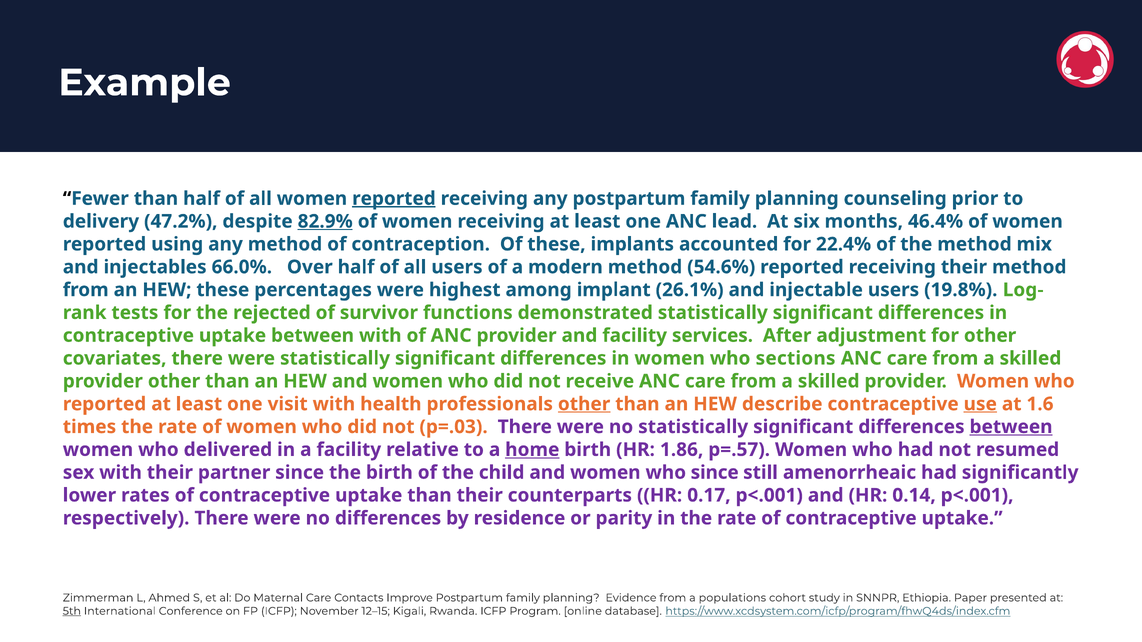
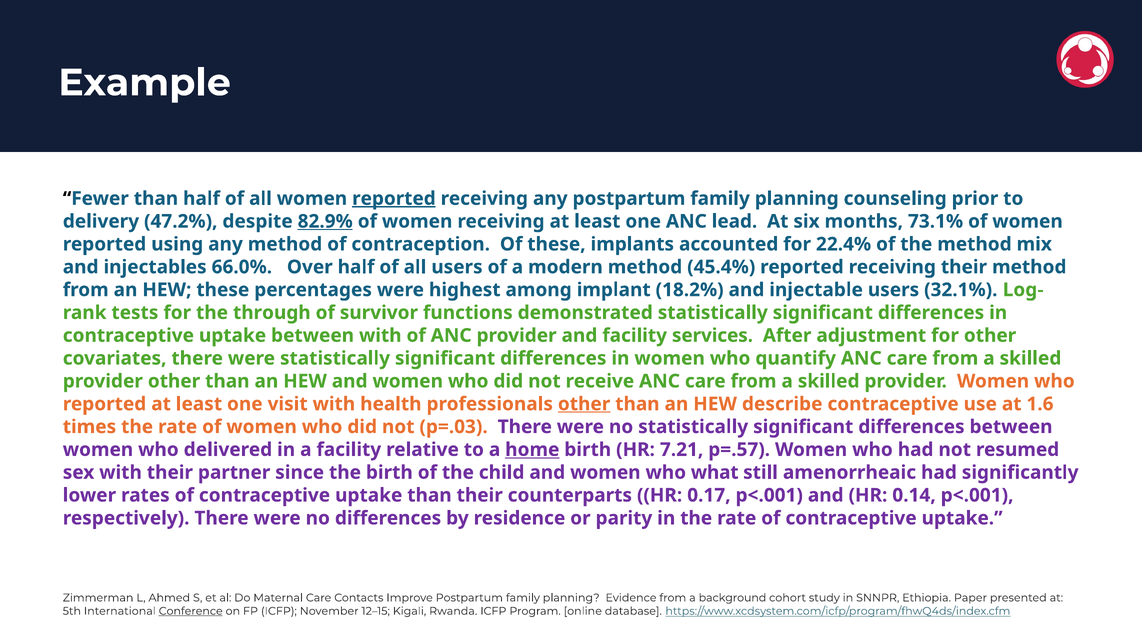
46.4%: 46.4% -> 73.1%
54.6%: 54.6% -> 45.4%
26.1%: 26.1% -> 18.2%
19.8%: 19.8% -> 32.1%
rejected: rejected -> through
sections: sections -> quantify
use underline: present -> none
between at (1011, 427) underline: present -> none
1.86: 1.86 -> 7.21
who since: since -> what
populations: populations -> background
5th underline: present -> none
Conference underline: none -> present
